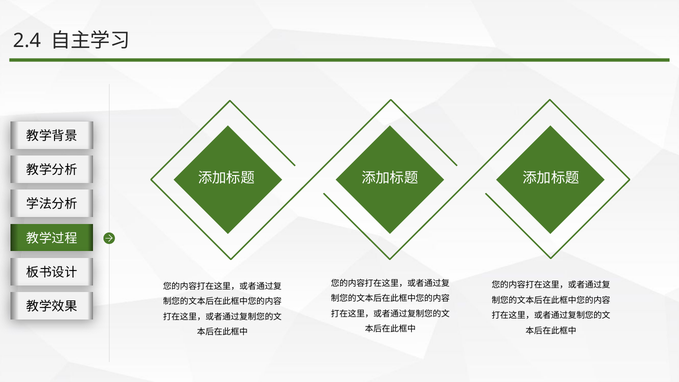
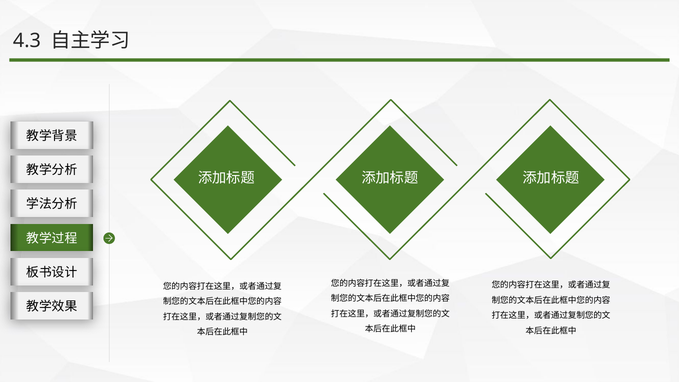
2.4: 2.4 -> 4.3
